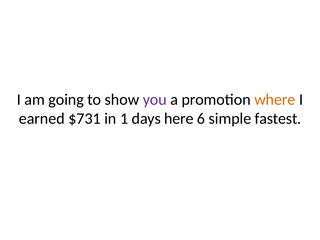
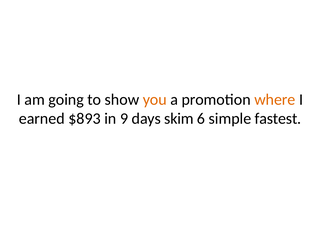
you colour: purple -> orange
$731: $731 -> $893
1: 1 -> 9
here: here -> skim
